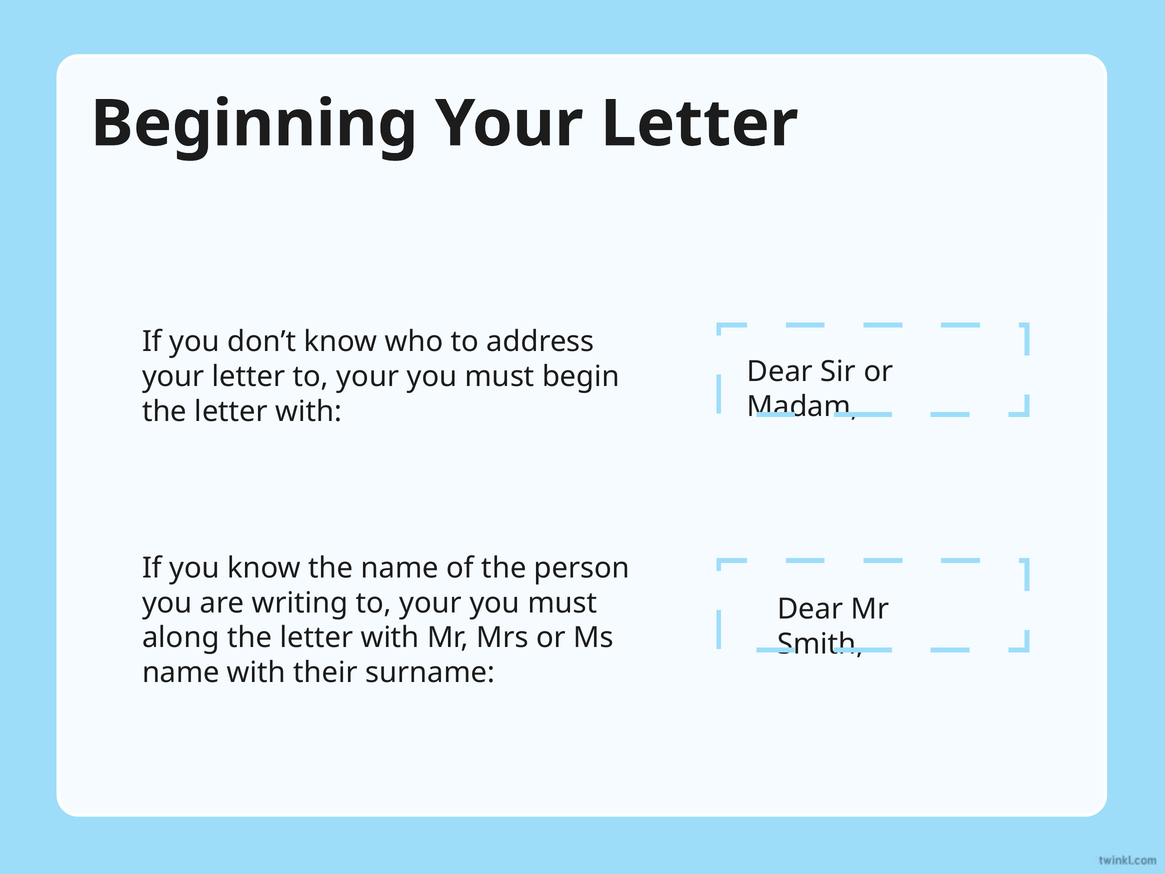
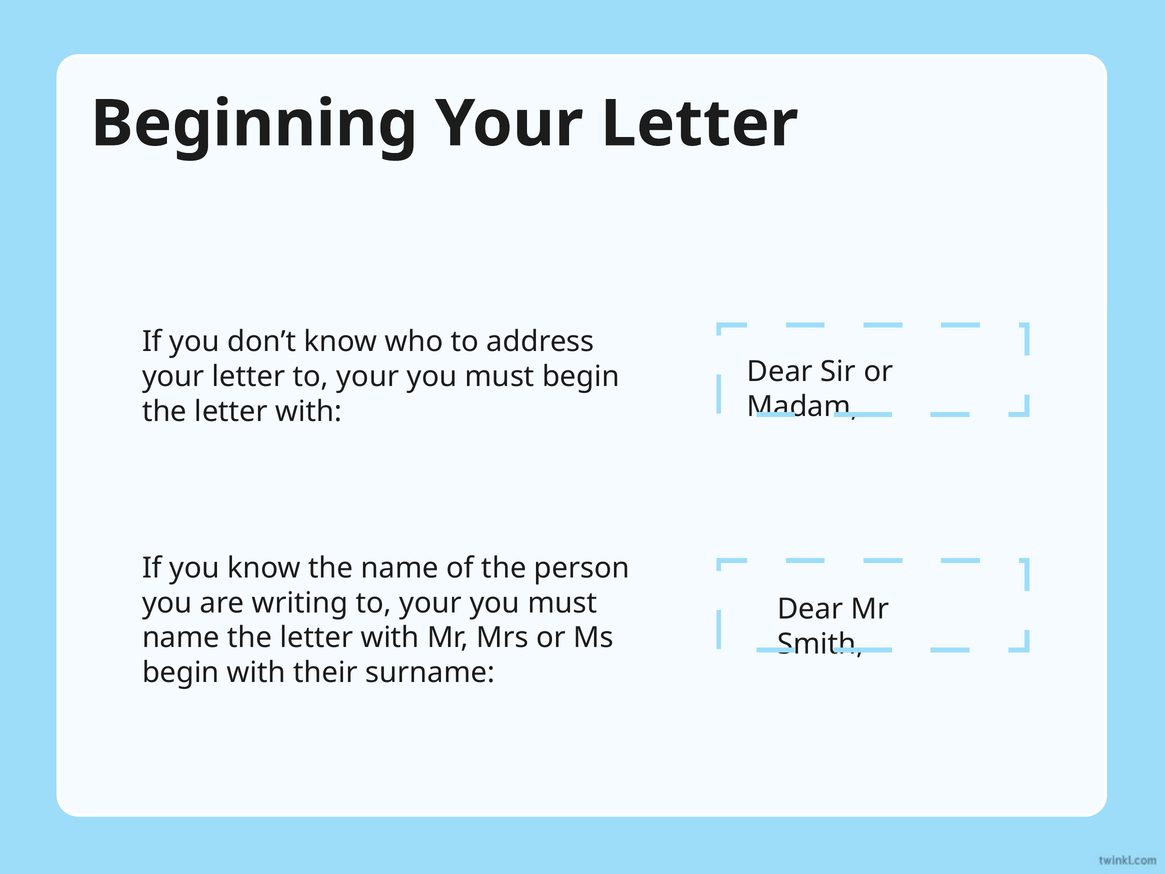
along at (181, 638): along -> name
name at (181, 673): name -> begin
